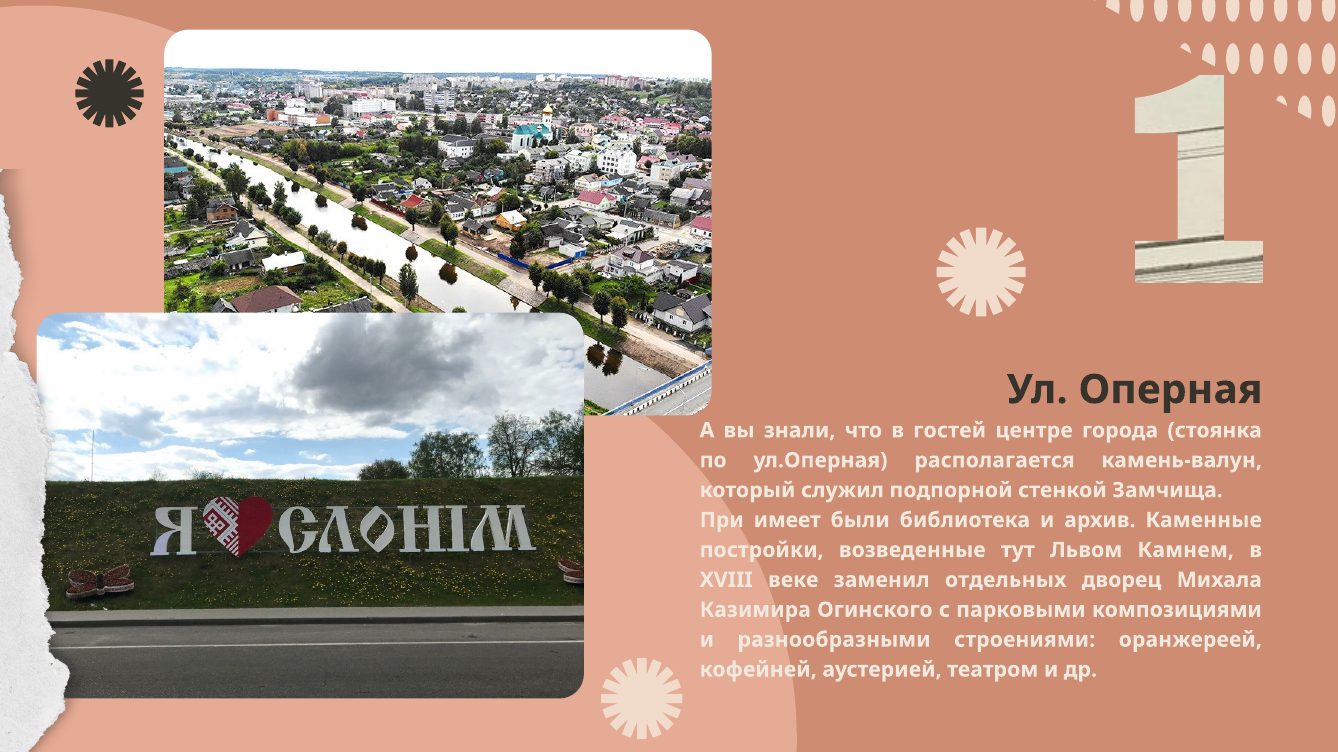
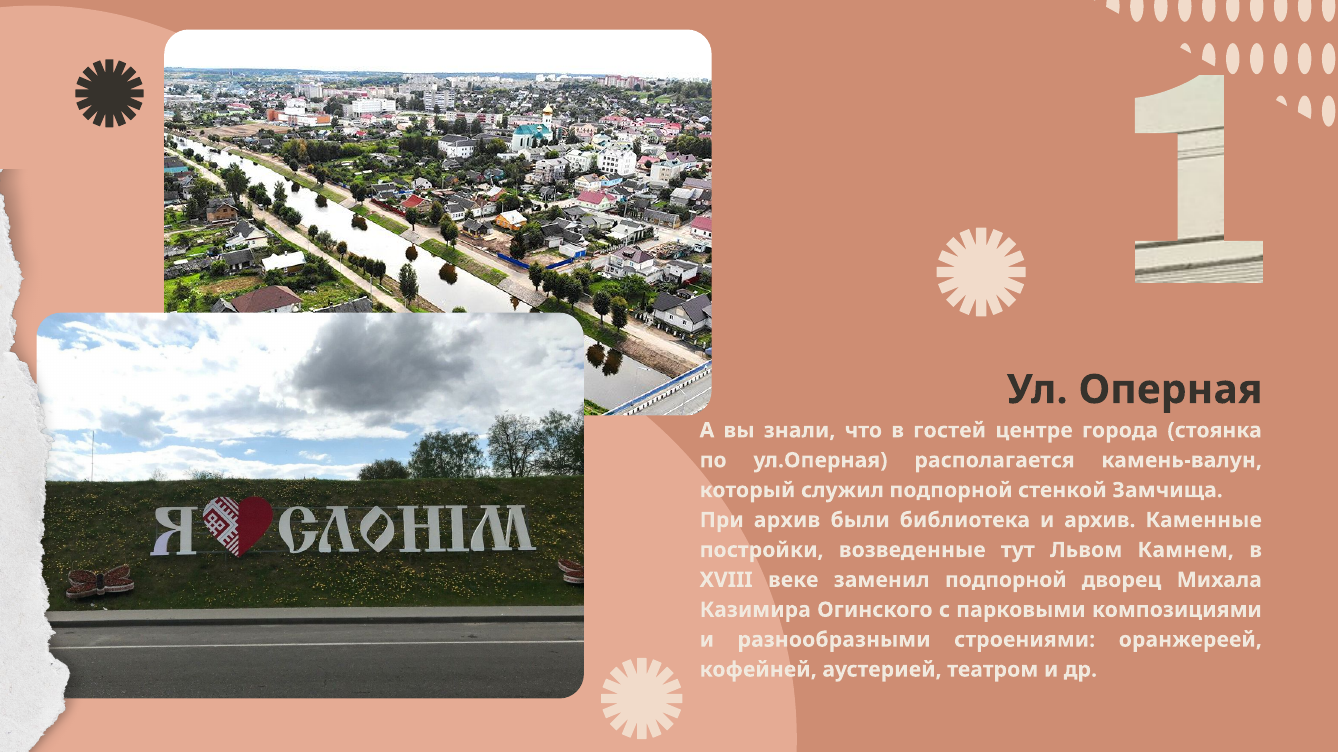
При имеет: имеет -> архив
заменил отдельных: отдельных -> подпорной
